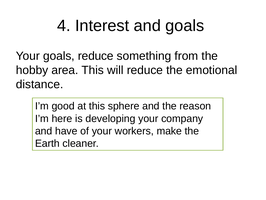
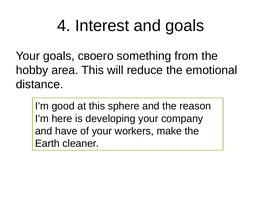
goals reduce: reduce -> своего
